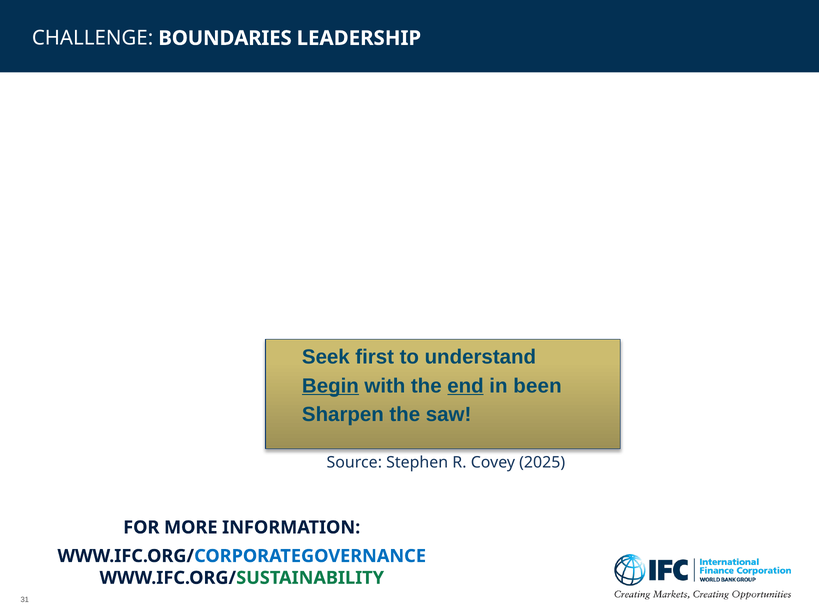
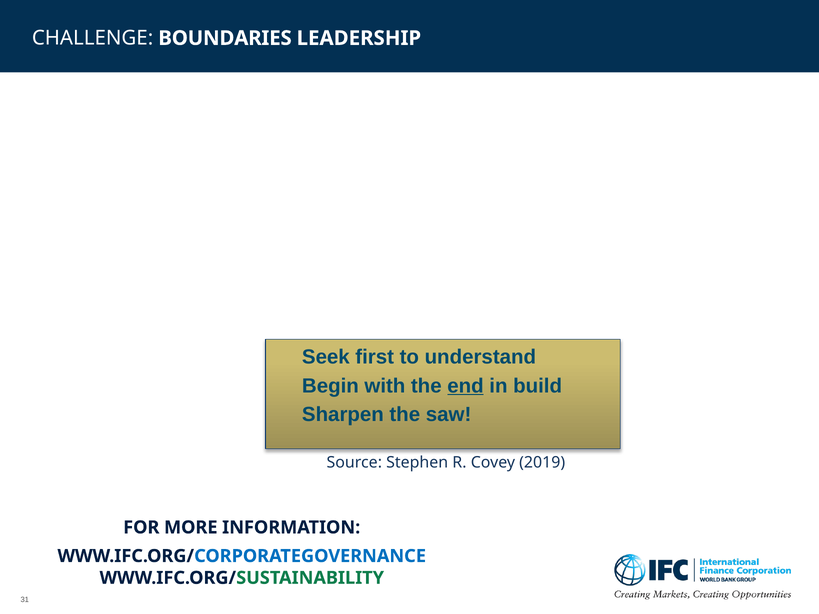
Begin underline: present -> none
been: been -> build
2025: 2025 -> 2019
